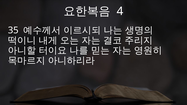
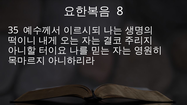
4: 4 -> 8
